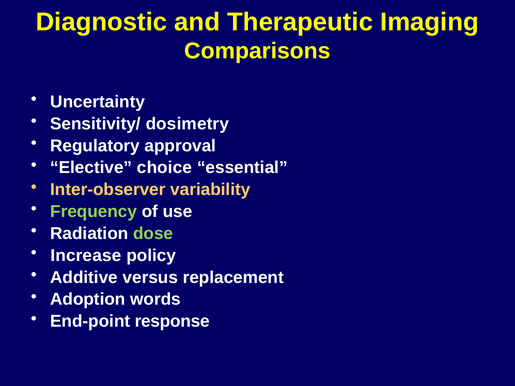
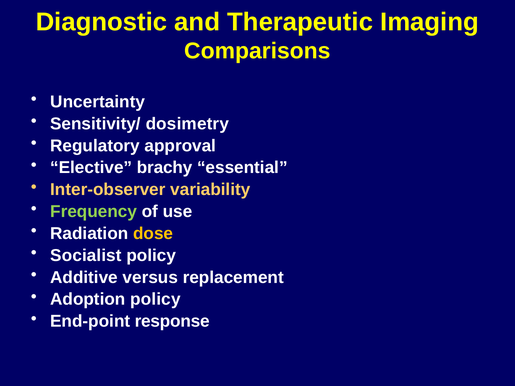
choice: choice -> brachy
dose colour: light green -> yellow
Increase: Increase -> Socialist
Adoption words: words -> policy
